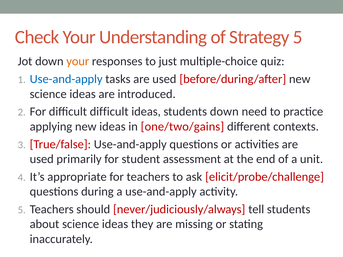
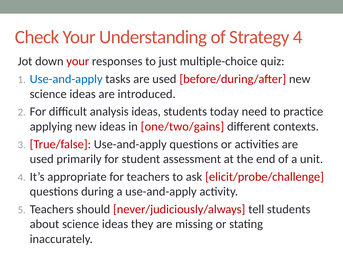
Strategy 5: 5 -> 4
your at (78, 61) colour: orange -> red
difficult difficult: difficult -> analysis
students down: down -> today
